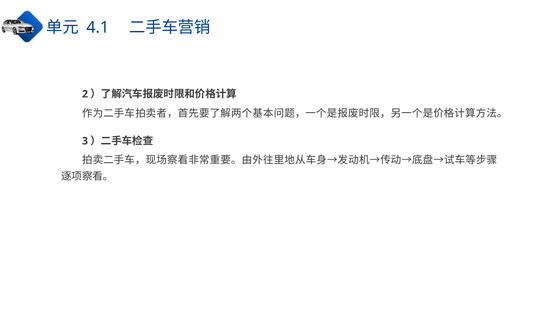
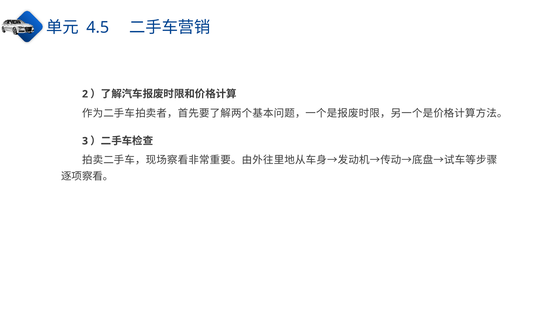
4.1: 4.1 -> 4.5
